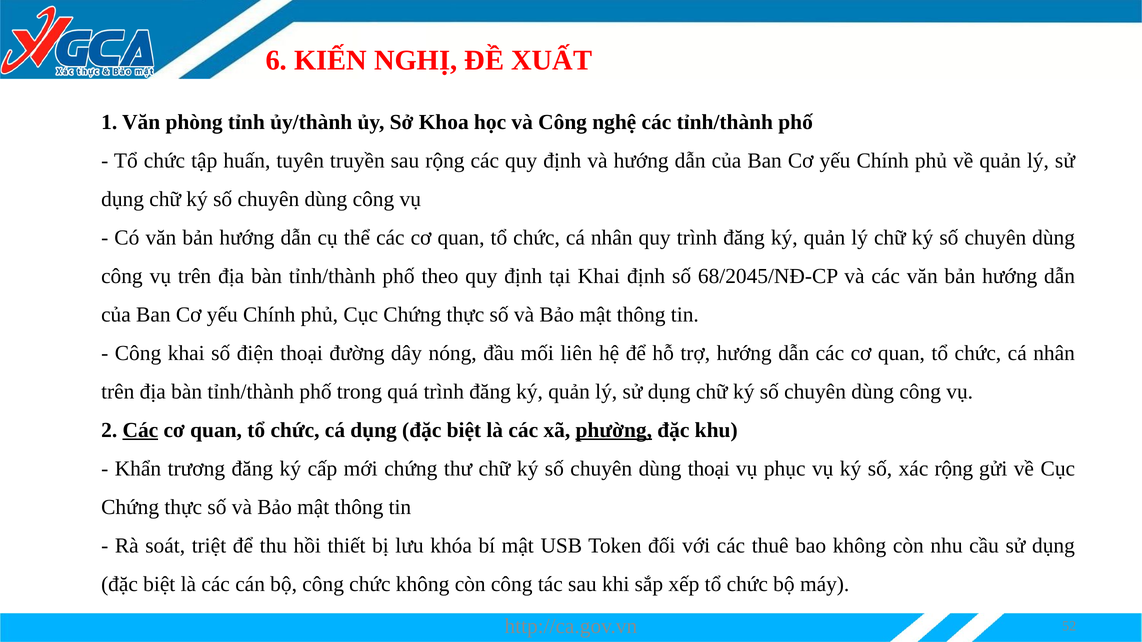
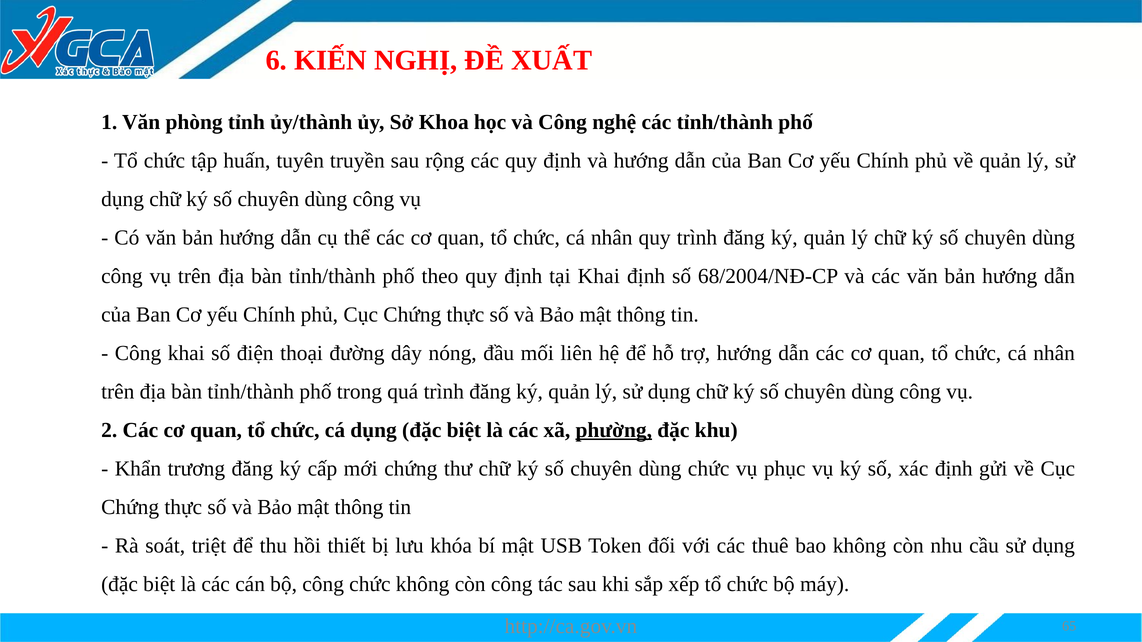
68/2045/NĐ-CP: 68/2045/NĐ-CP -> 68/2004/NĐ-CP
Các at (140, 430) underline: present -> none
dùng thoại: thoại -> chức
xác rộng: rộng -> định
52: 52 -> 65
